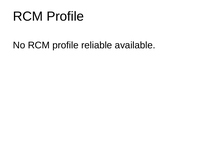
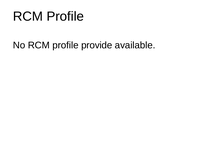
reliable: reliable -> provide
